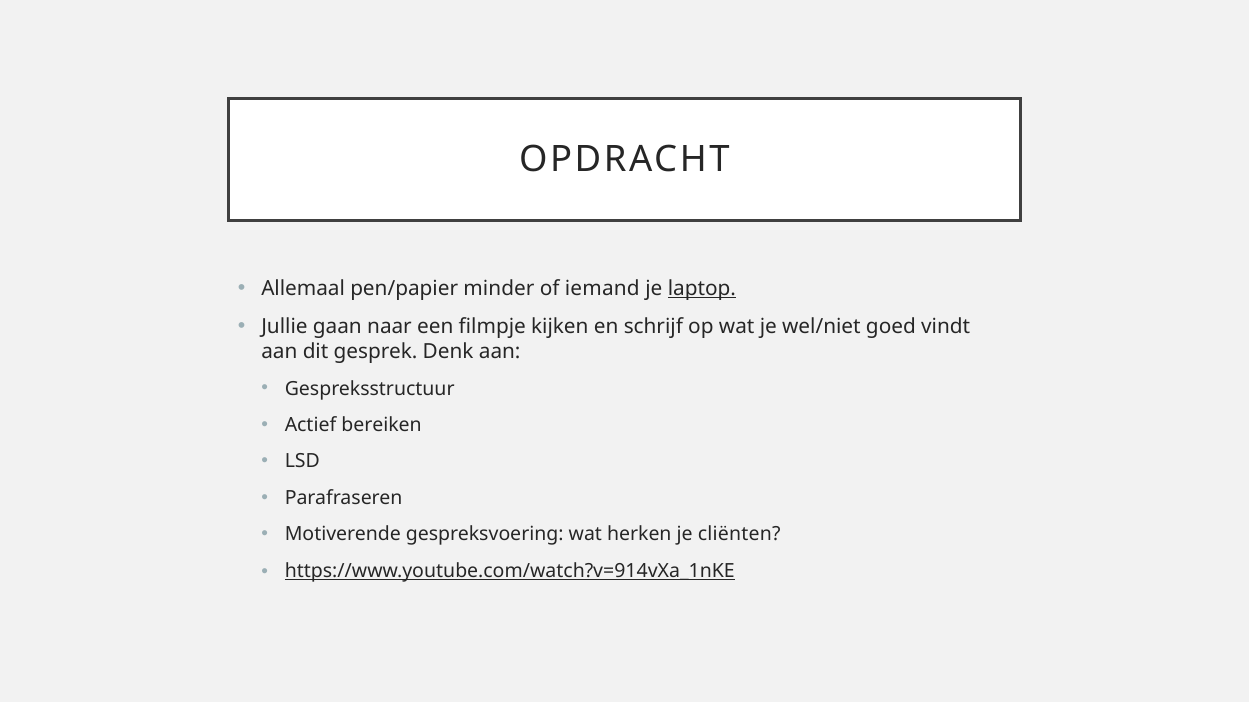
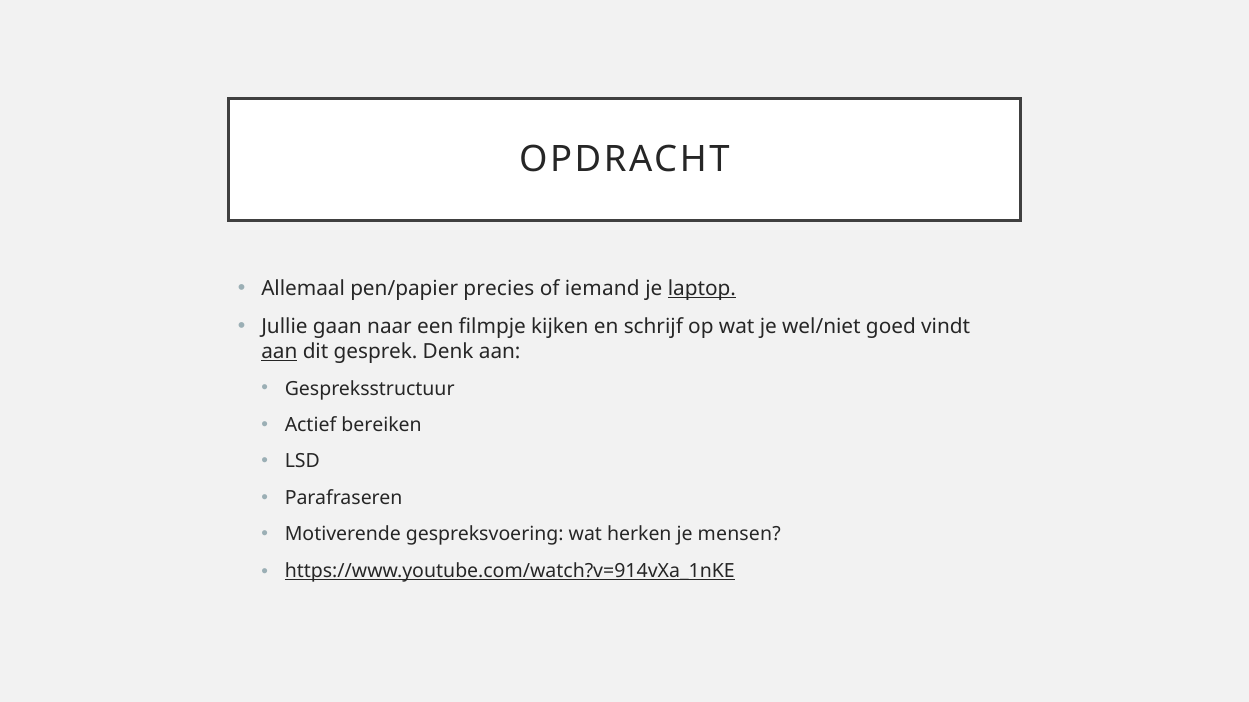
minder: minder -> precies
aan at (279, 352) underline: none -> present
cliënten: cliënten -> mensen
